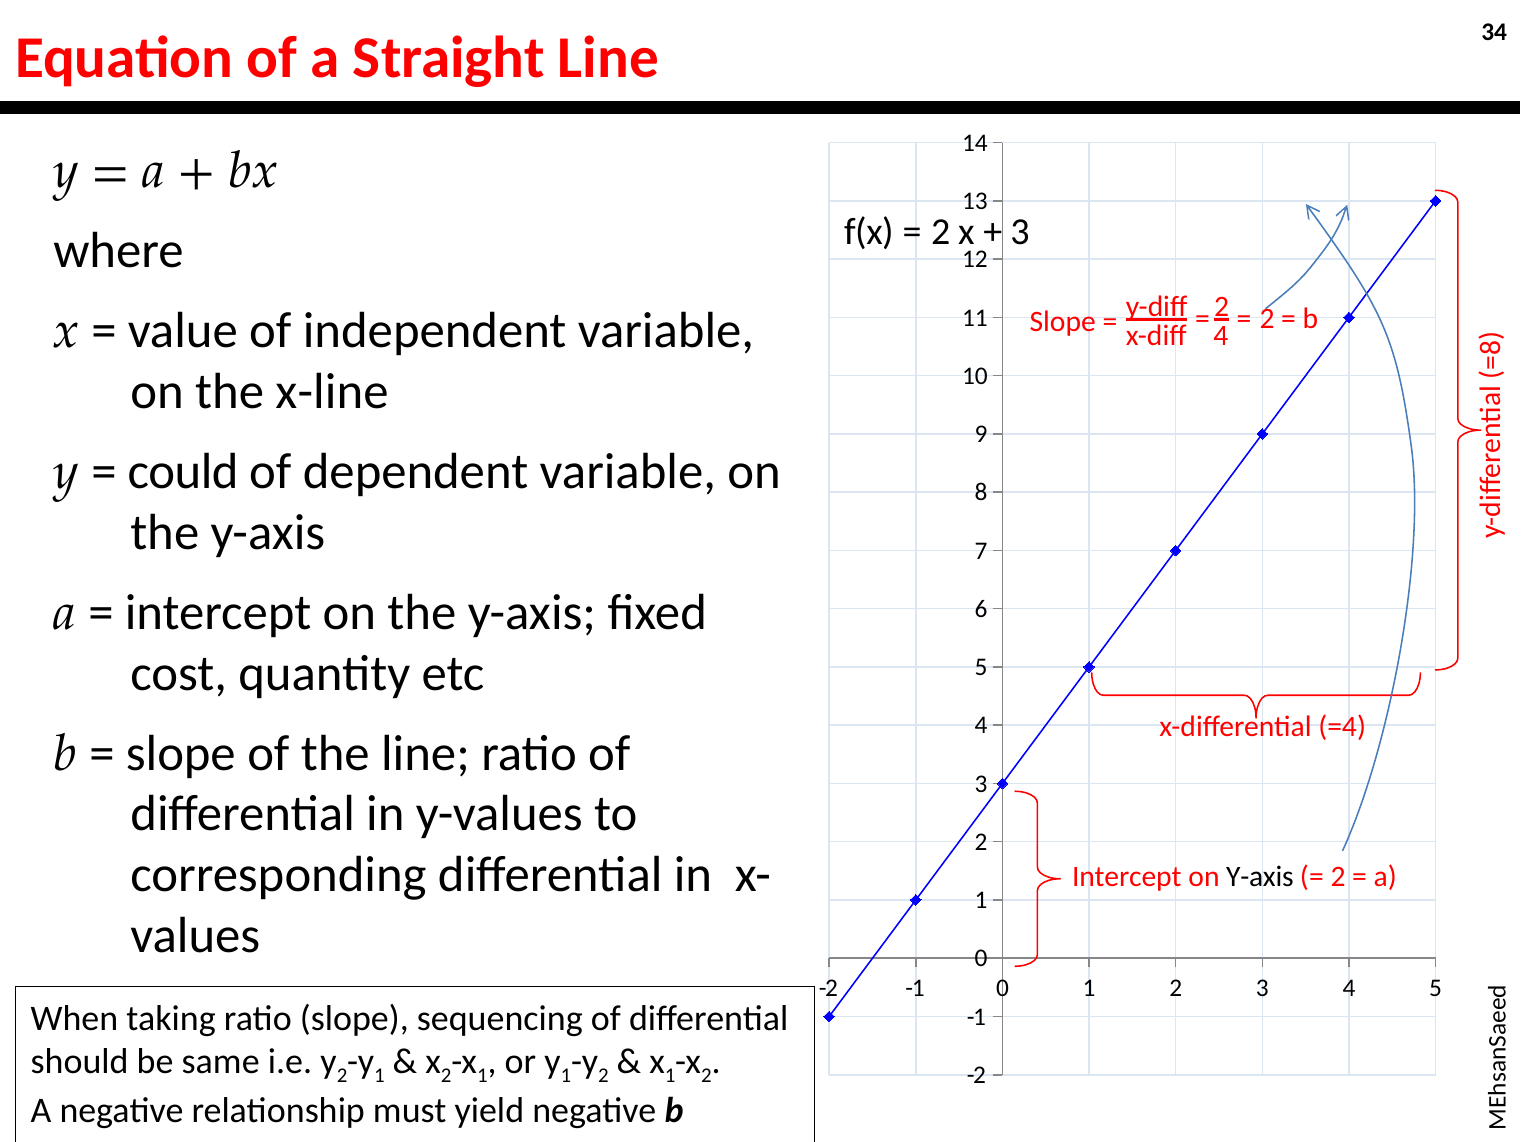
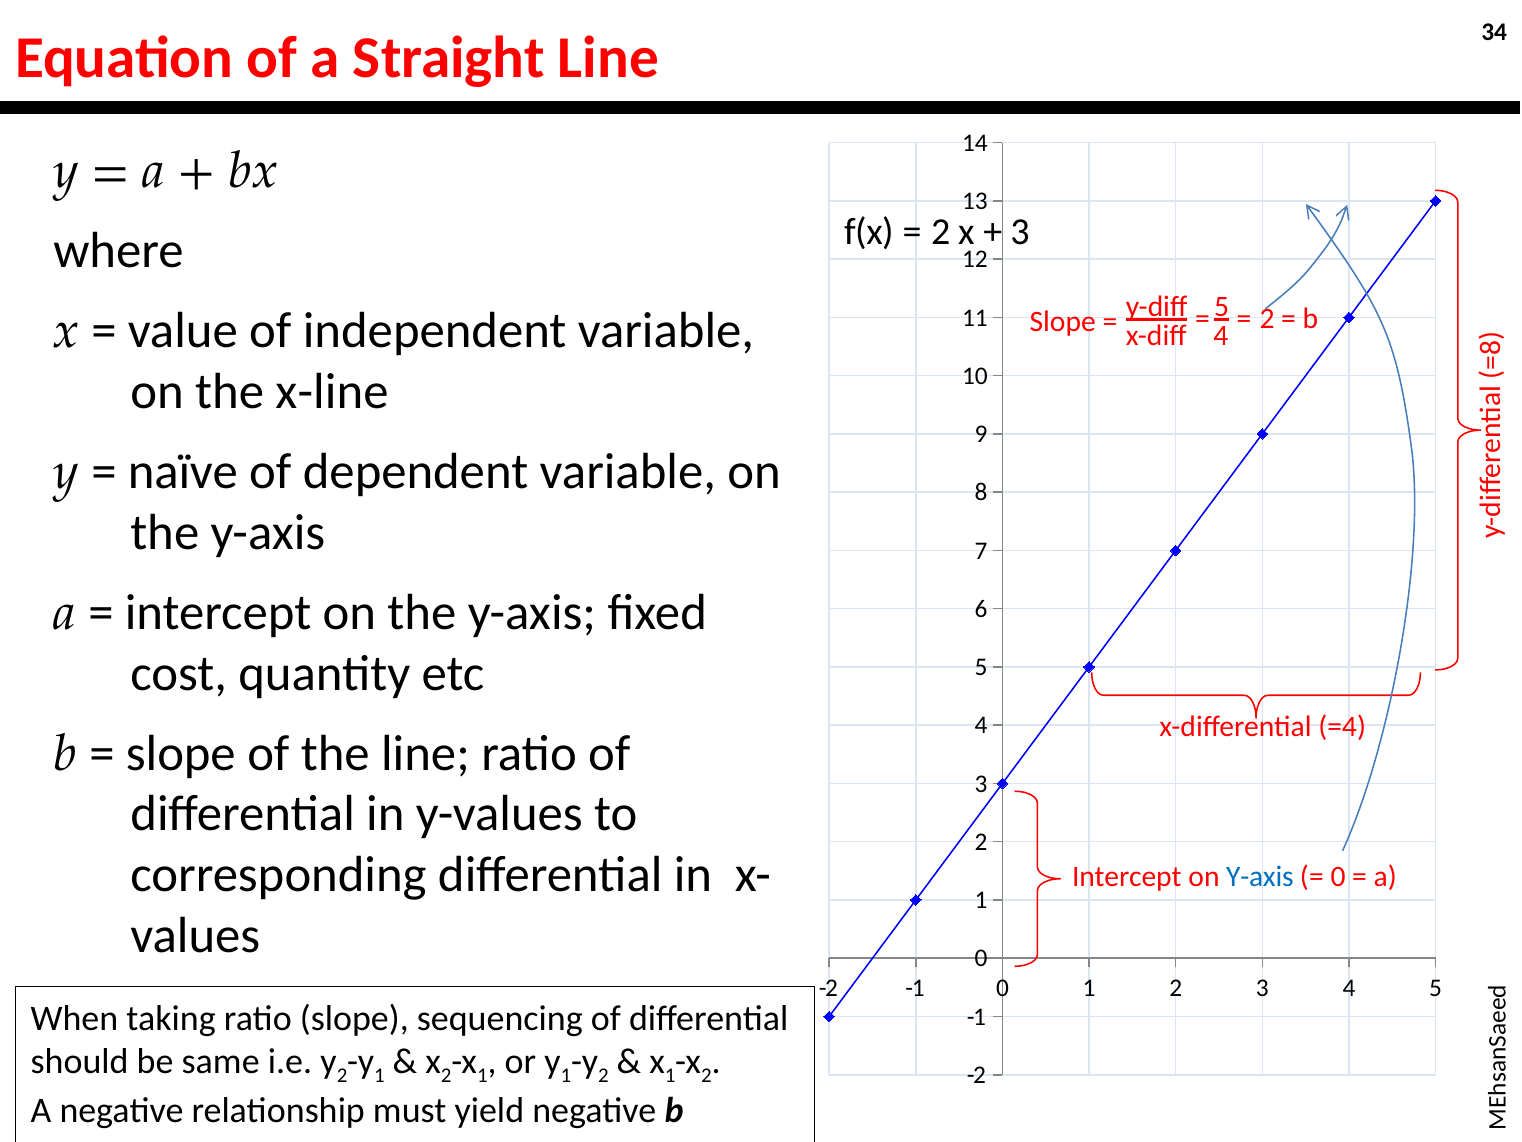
y-diff 2: 2 -> 5
could: could -> naïve
Y-axis at (1260, 876) colour: black -> blue
2 at (1338, 876): 2 -> 0
